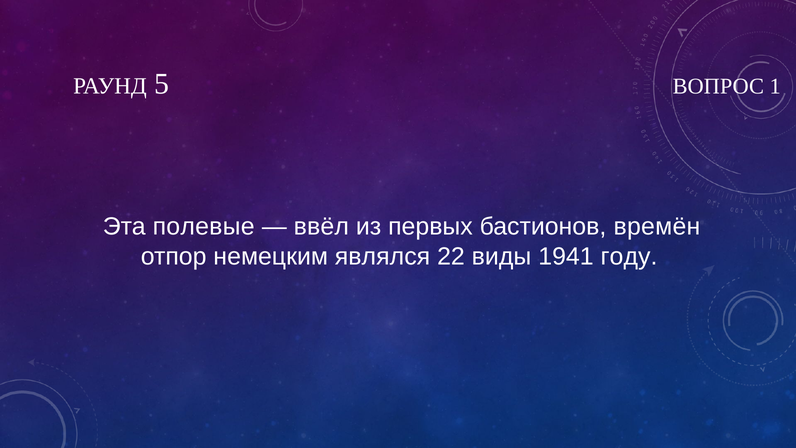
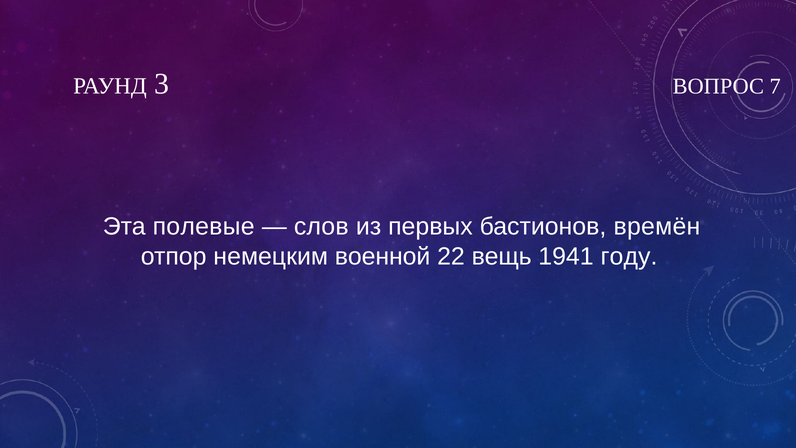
5: 5 -> 3
1: 1 -> 7
ввёл: ввёл -> слов
являлся: являлся -> военной
виды: виды -> вещь
